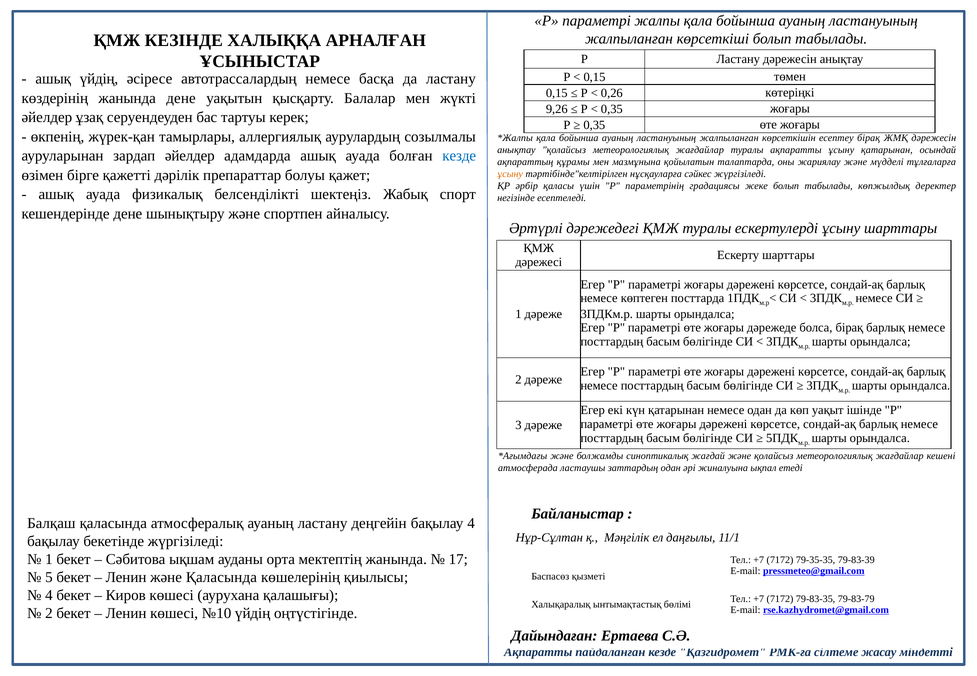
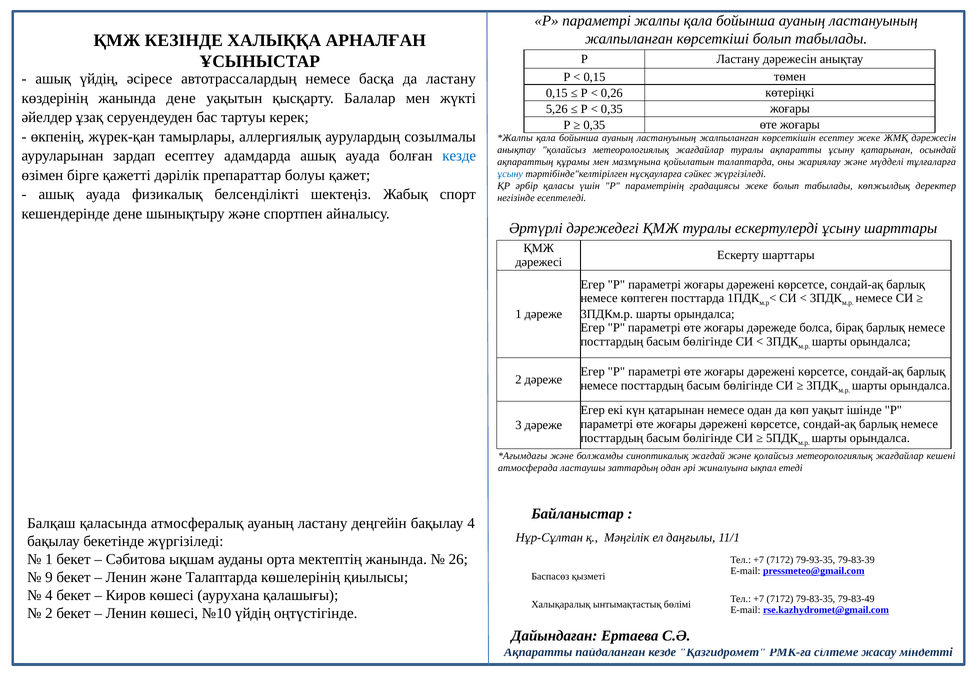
9,26: 9,26 -> 5,26
есептеу бірақ: бірақ -> жеке
зардап әйелдер: әйелдер -> есептеу
ұсыну at (510, 174) colour: orange -> blue
17: 17 -> 26
79-35-35: 79-35-35 -> 79-93-35
5: 5 -> 9
және Қаласында: Қаласында -> Талаптарда
79-83-79: 79-83-79 -> 79-83-49
